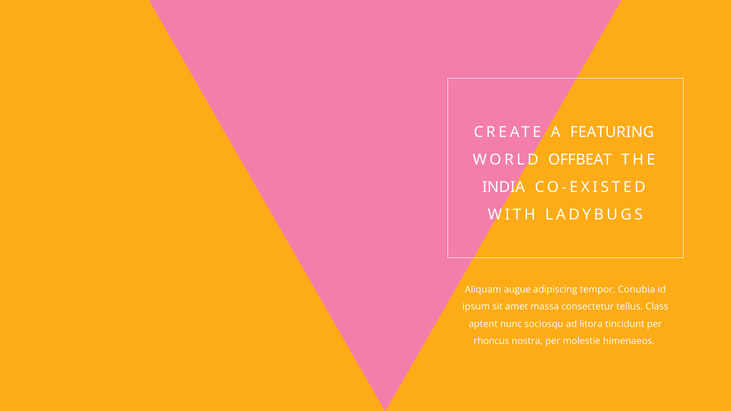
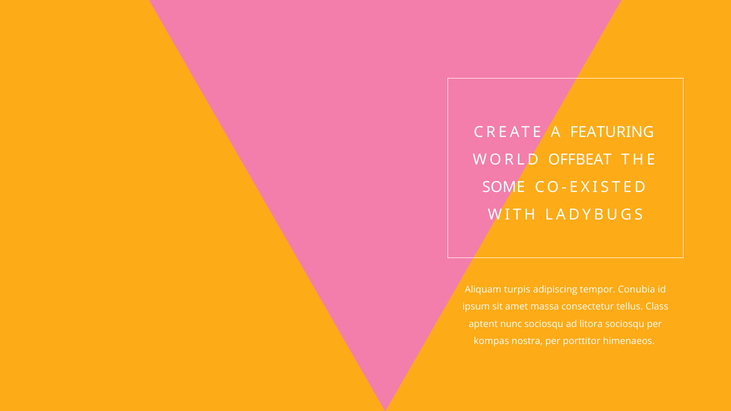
INDIA: INDIA -> SOME
augue: augue -> turpis
litora tincidunt: tincidunt -> sociosqu
rhoncus: rhoncus -> kompas
molestie: molestie -> porttitor
